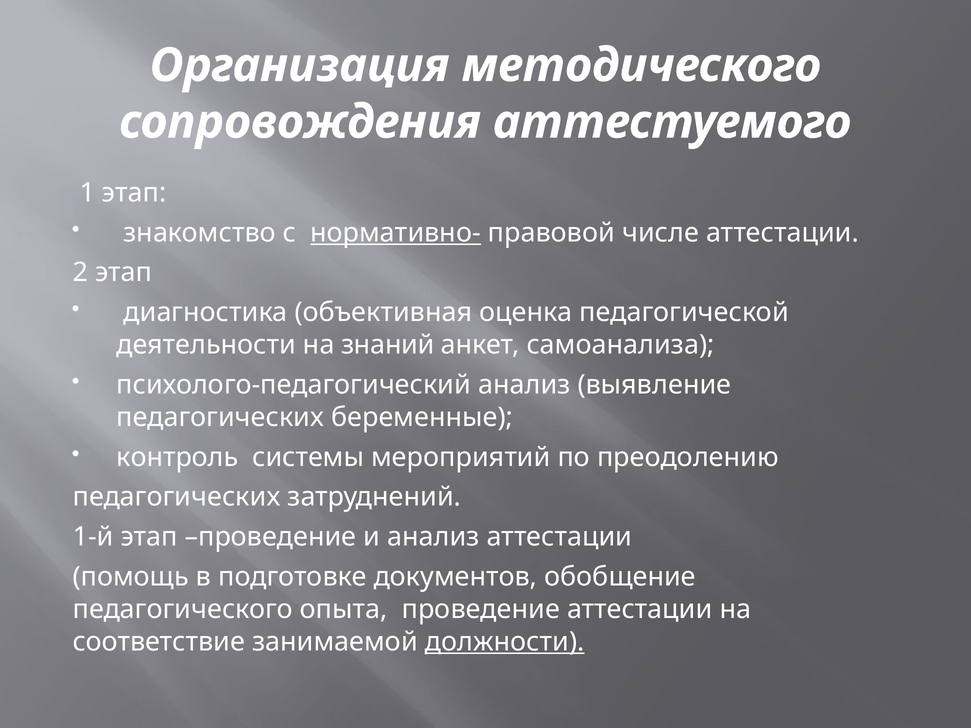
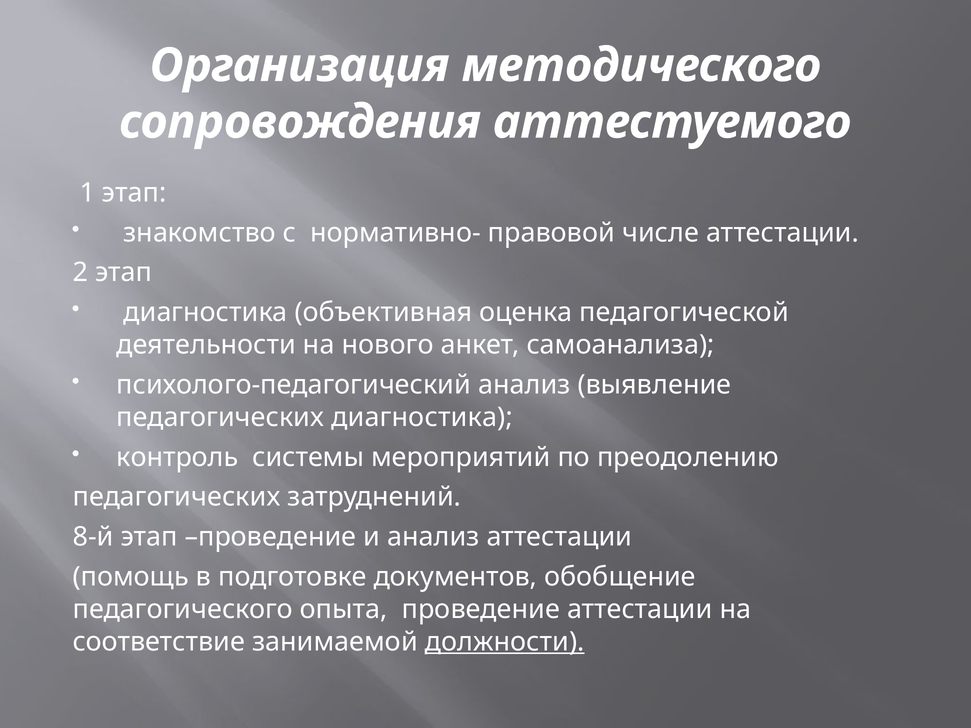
нормативно- underline: present -> none
знаний: знаний -> нового
педагогических беременные: беременные -> диагностика
1-й: 1-й -> 8-й
